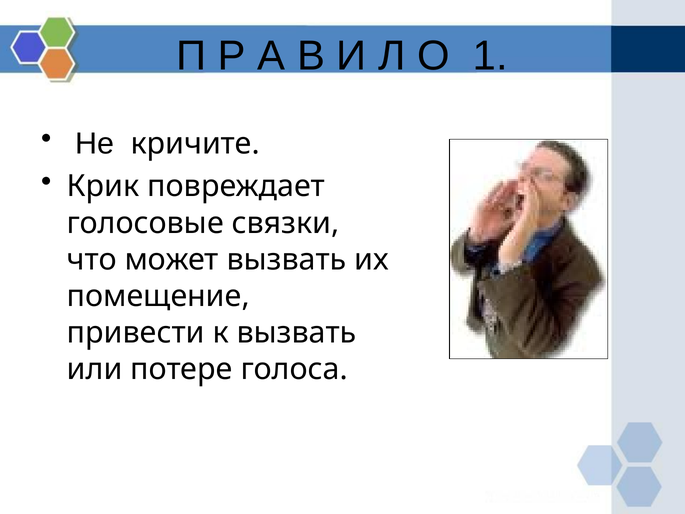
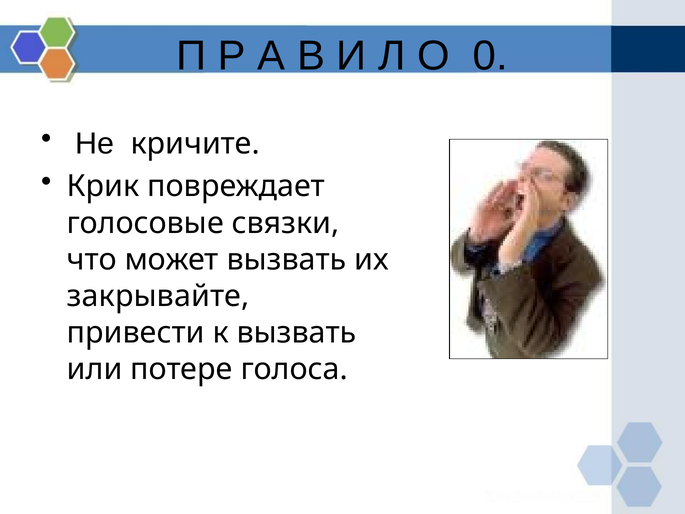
1: 1 -> 0
помещение: помещение -> закрывайте
